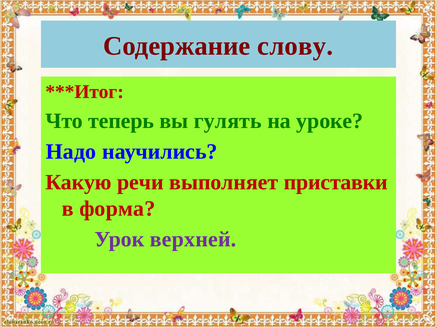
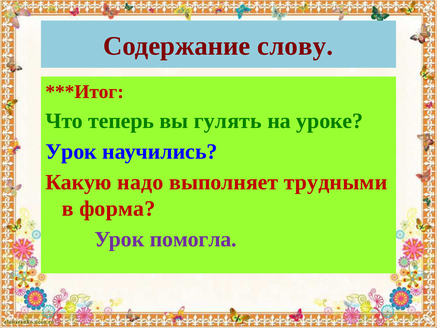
Надо at (71, 152): Надо -> Урок
речи: речи -> надо
приставки: приставки -> трудными
верхней: верхней -> помогла
